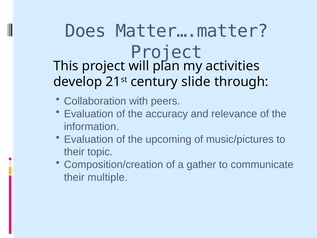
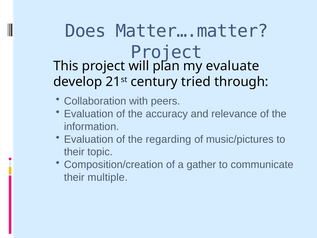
activities: activities -> evaluate
slide: slide -> tried
upcoming: upcoming -> regarding
